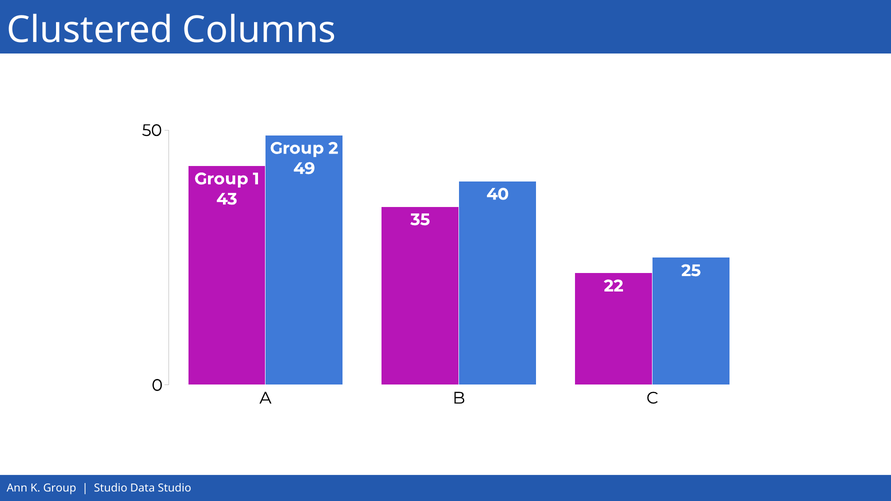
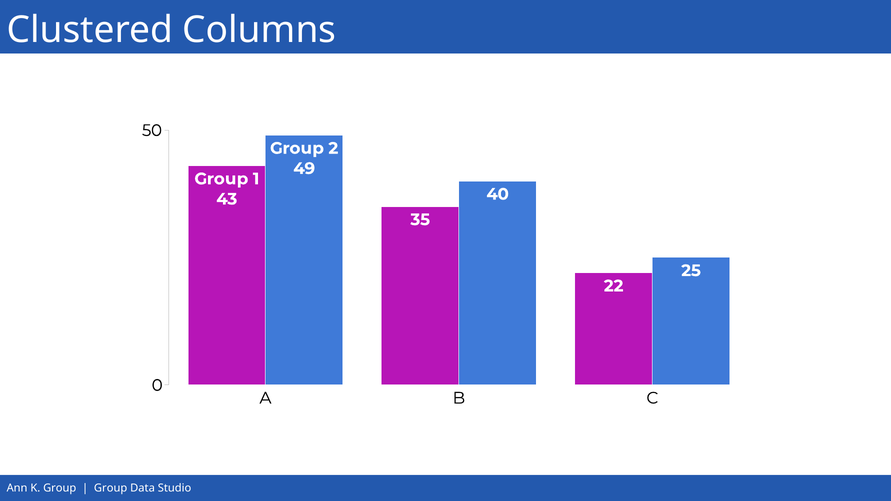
Studio at (111, 488): Studio -> Group
